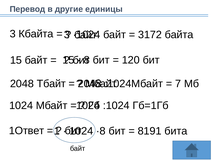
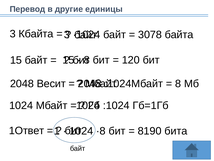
3172: 3172 -> 3078
7 at (178, 83): 7 -> 8
Тбайт: Тбайт -> Весит
8191: 8191 -> 8190
